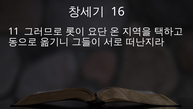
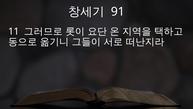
16: 16 -> 91
